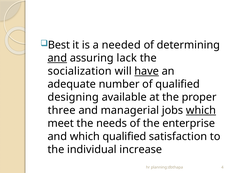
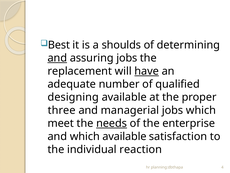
needed: needed -> shoulds
assuring lack: lack -> jobs
socialization: socialization -> replacement
which at (201, 110) underline: present -> none
needs underline: none -> present
which qualified: qualified -> available
increase: increase -> reaction
